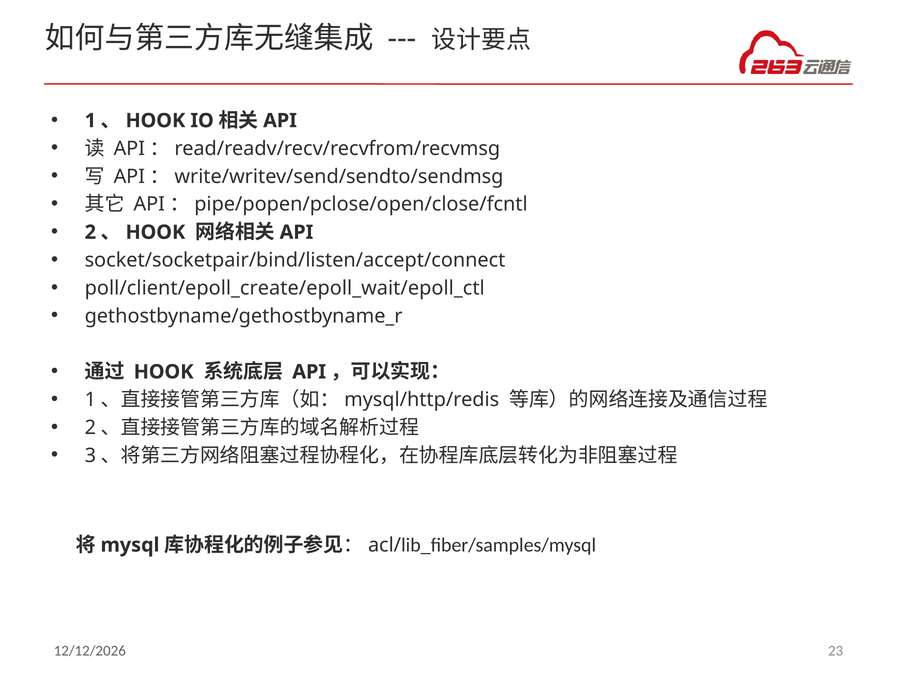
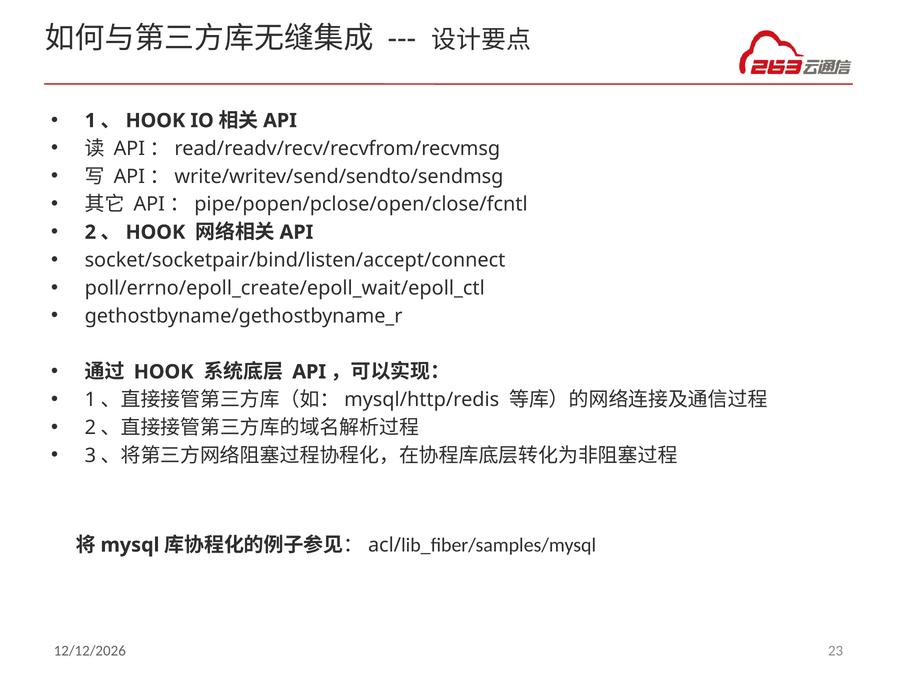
poll/client/epoll_create/epoll_wait/epoll_ctl: poll/client/epoll_create/epoll_wait/epoll_ctl -> poll/errno/epoll_create/epoll_wait/epoll_ctl
